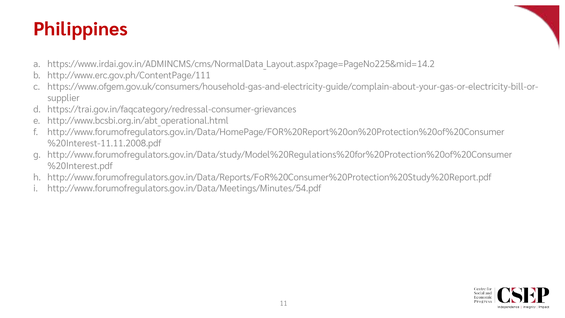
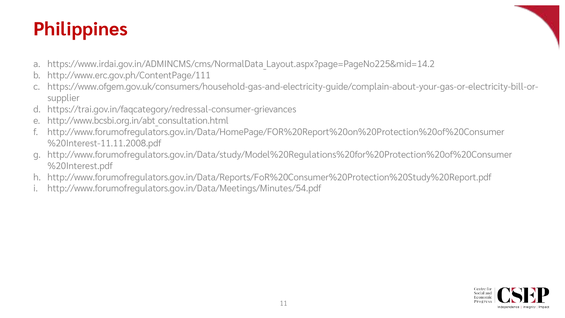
http://www.bcsbi.org.in/abt_operational.html: http://www.bcsbi.org.in/abt_operational.html -> http://www.bcsbi.org.in/abt_consultation.html
